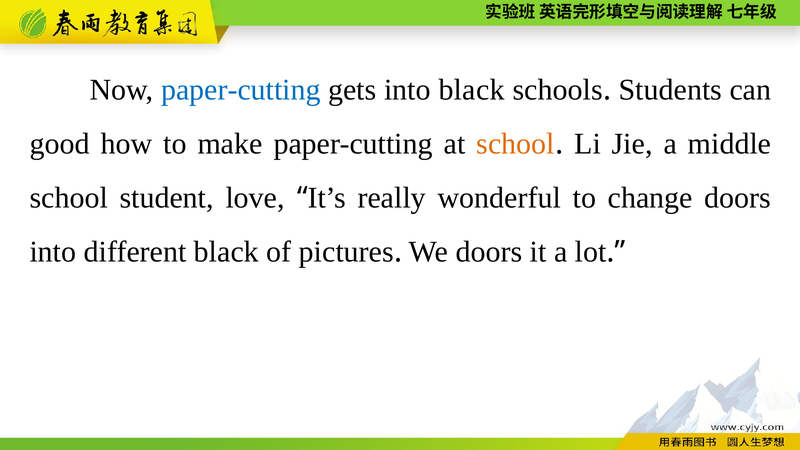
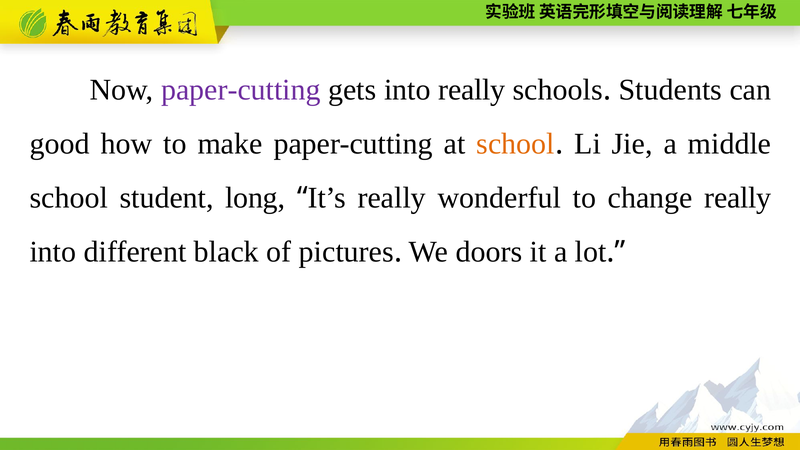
paper-cutting at (241, 90) colour: blue -> purple
into black: black -> really
love: love -> long
change doors: doors -> really
